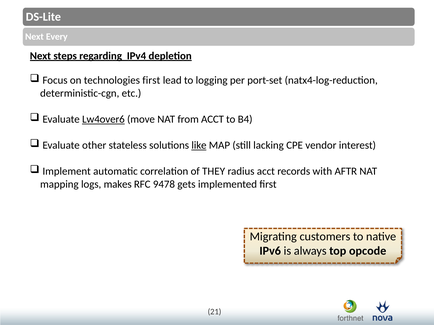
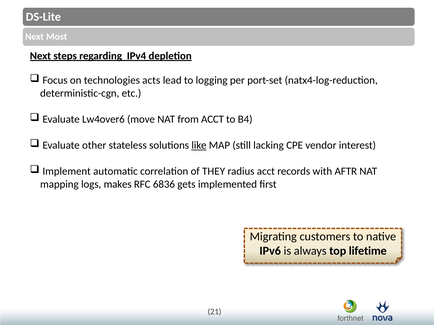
Every: Every -> Most
technologies first: first -> acts
Lw4over6 underline: present -> none
9478: 9478 -> 6836
opcode: opcode -> lifetime
